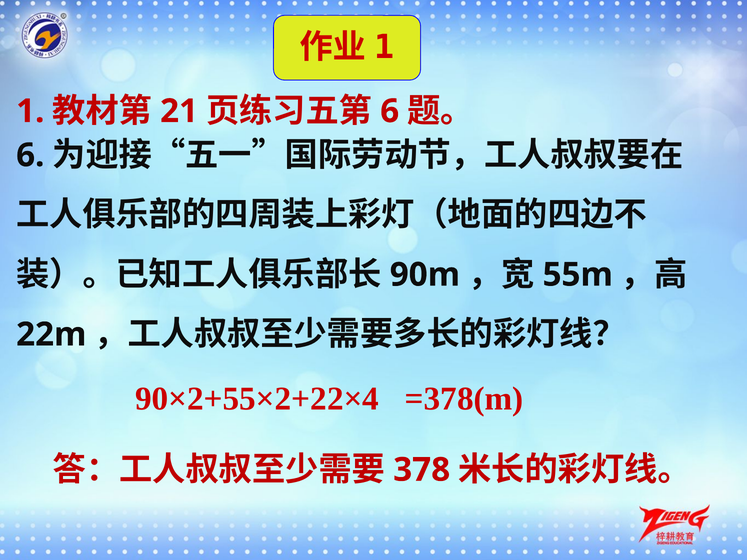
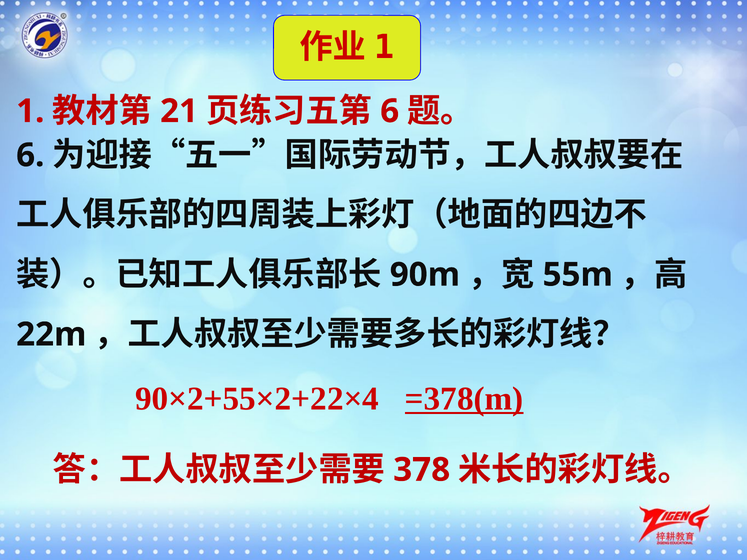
=378(m underline: none -> present
